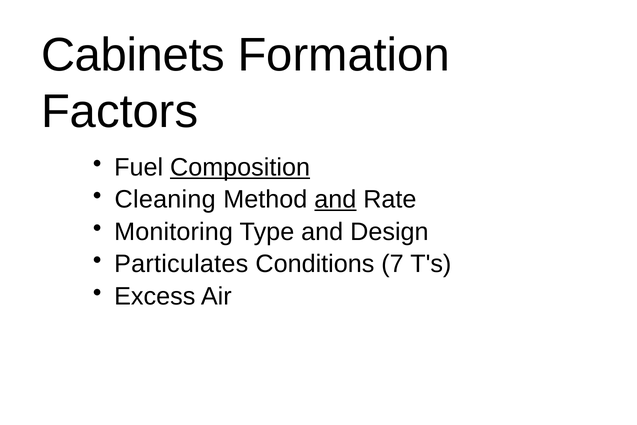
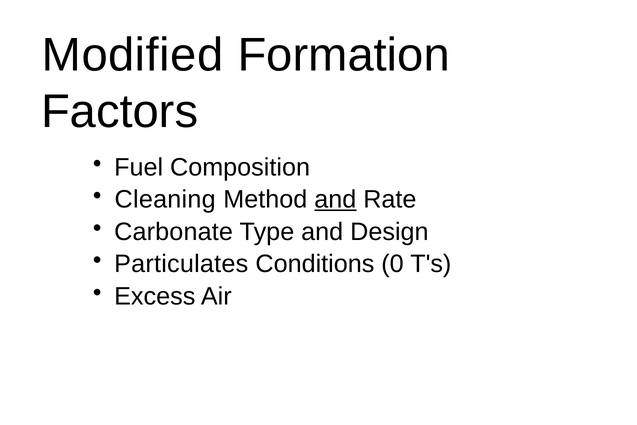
Cabinets: Cabinets -> Modified
Composition underline: present -> none
Monitoring: Monitoring -> Carbonate
7: 7 -> 0
